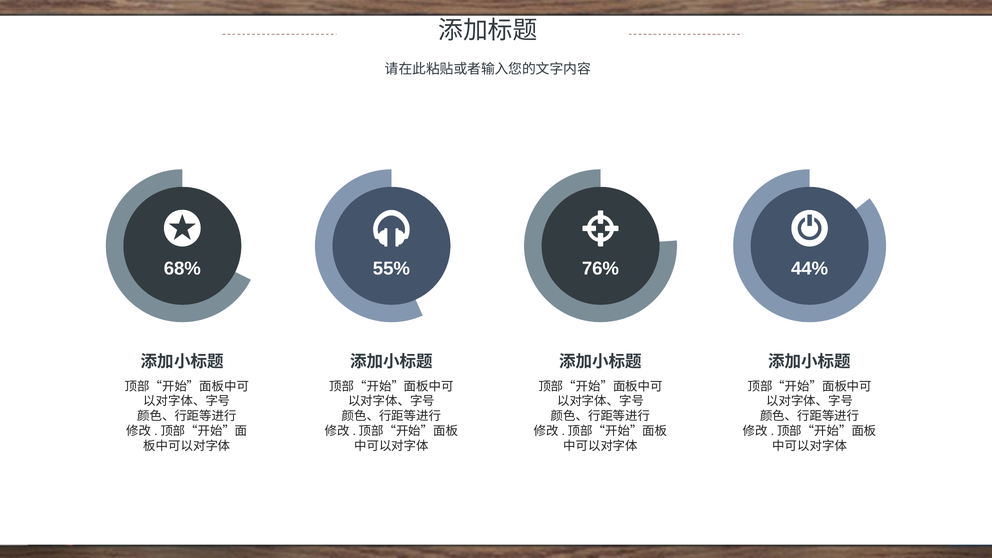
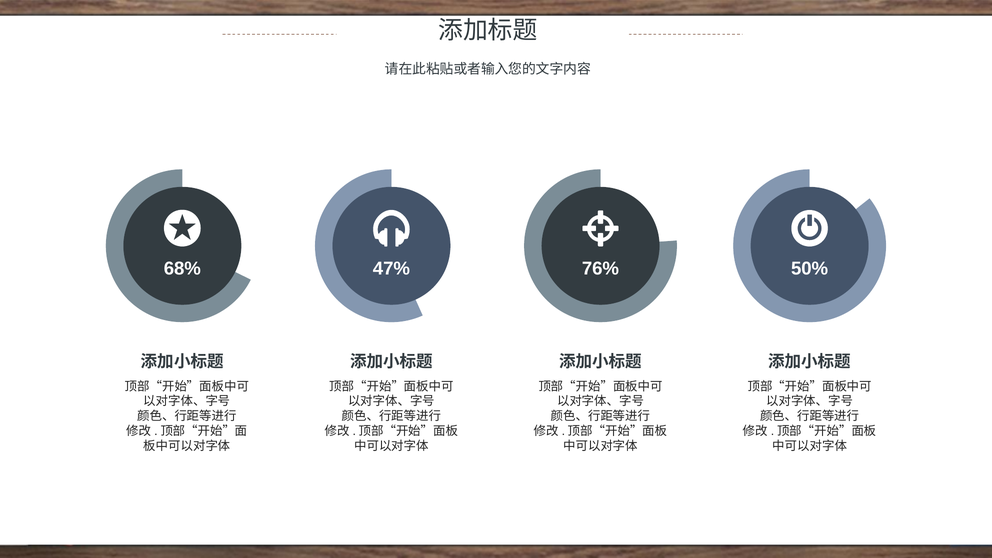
55%: 55% -> 47%
44%: 44% -> 50%
